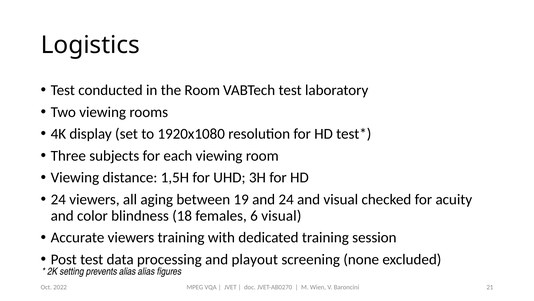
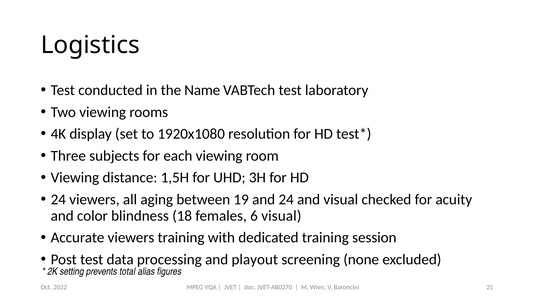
the Room: Room -> Name
prevents alias: alias -> total
